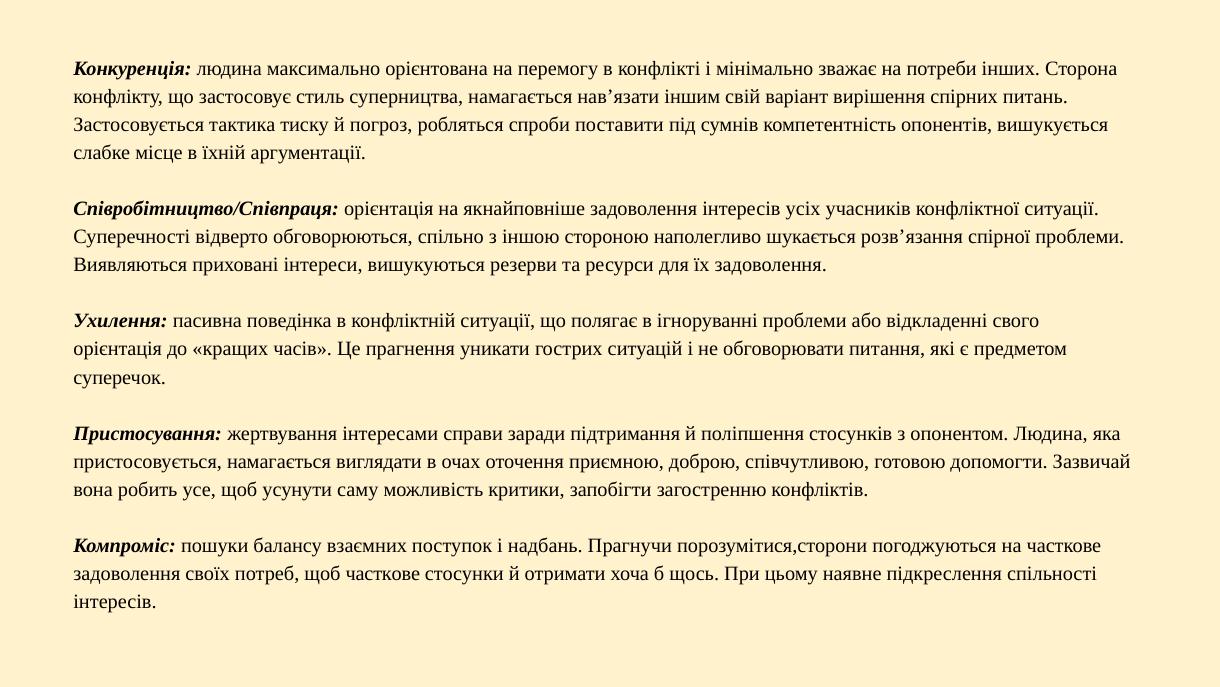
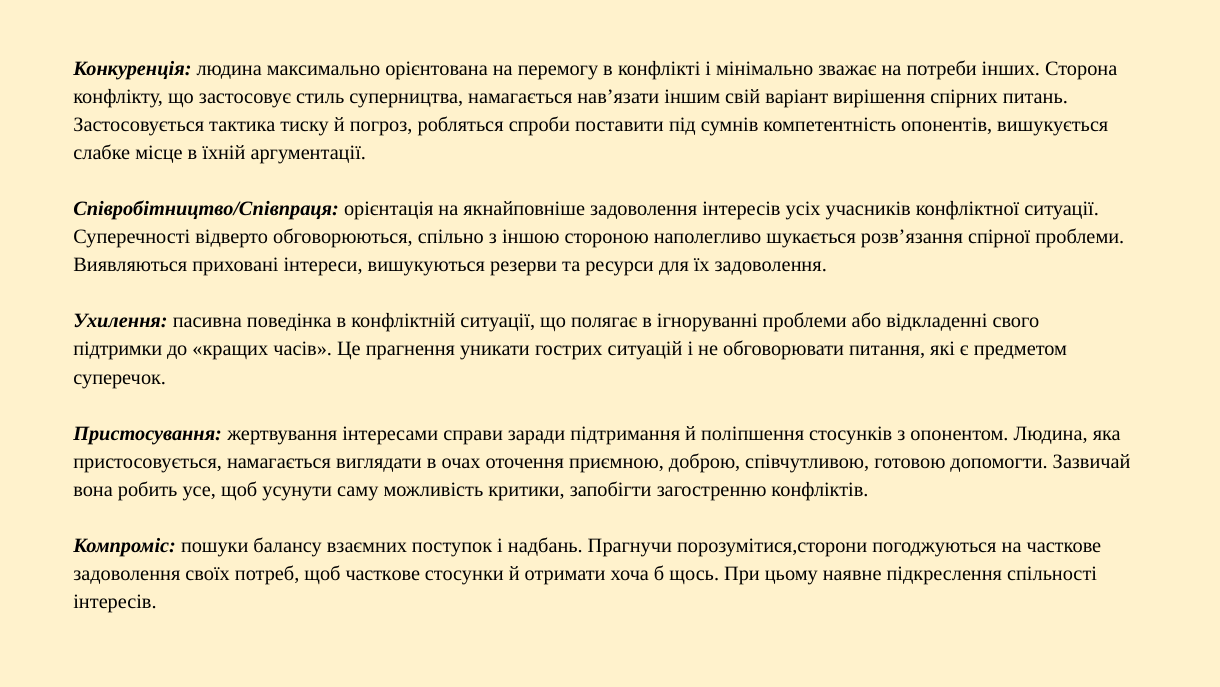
орієнтація at (118, 349): орієнтація -> підтримки
